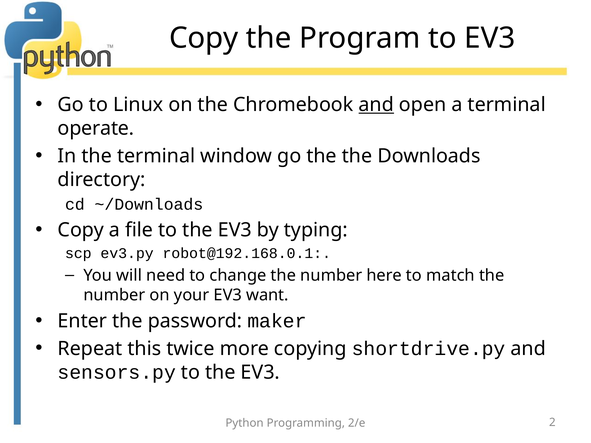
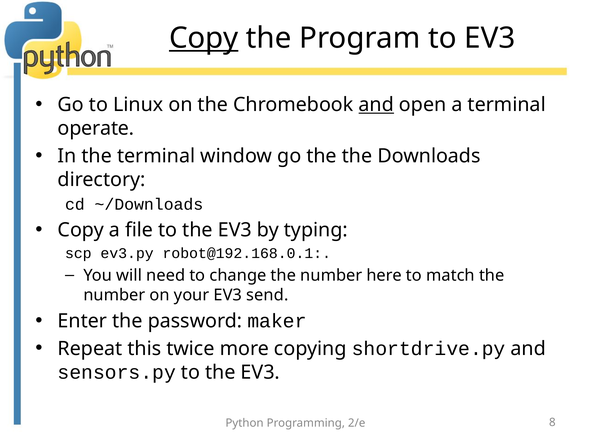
Copy at (204, 38) underline: none -> present
want: want -> send
2: 2 -> 8
